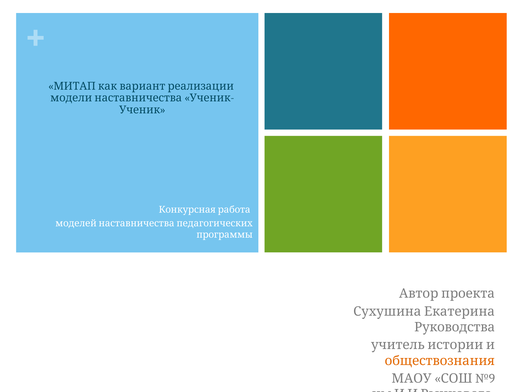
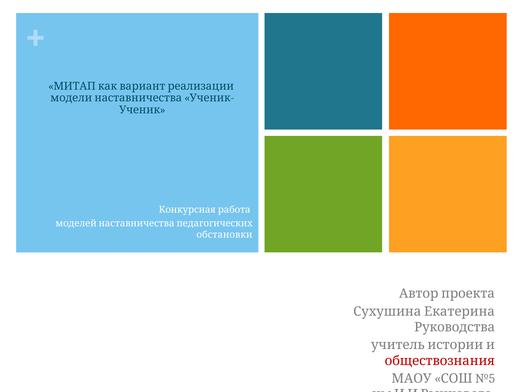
программы: программы -> обстановки
обществознания colour: orange -> red
№9: №9 -> №5
